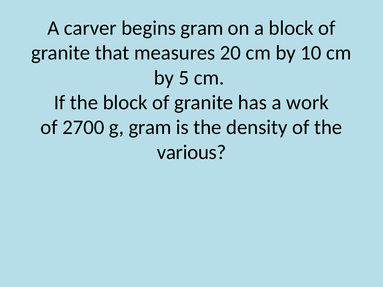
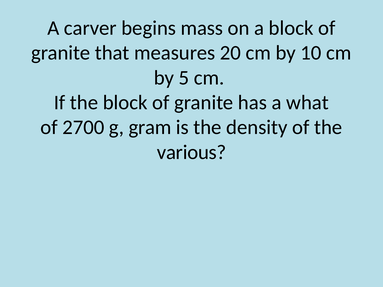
begins gram: gram -> mass
work: work -> what
